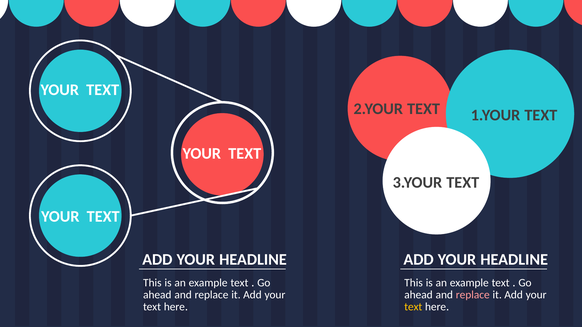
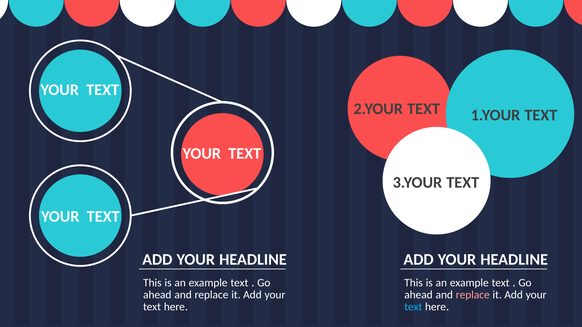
text at (413, 307) colour: yellow -> light blue
